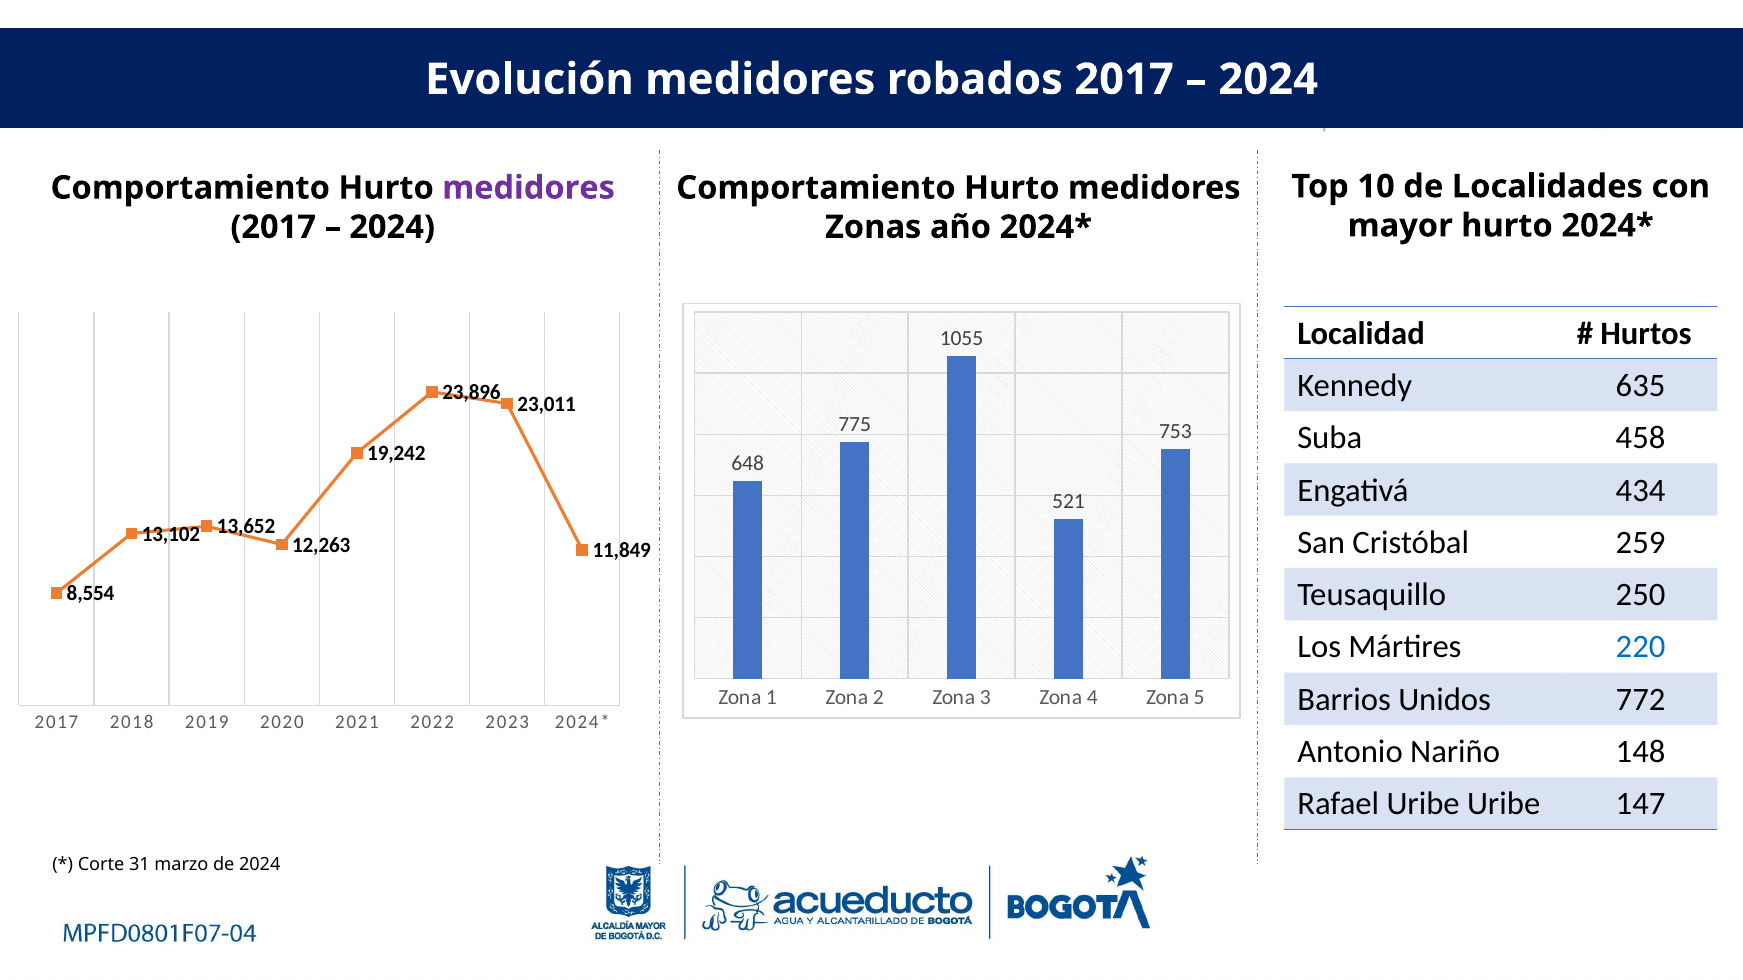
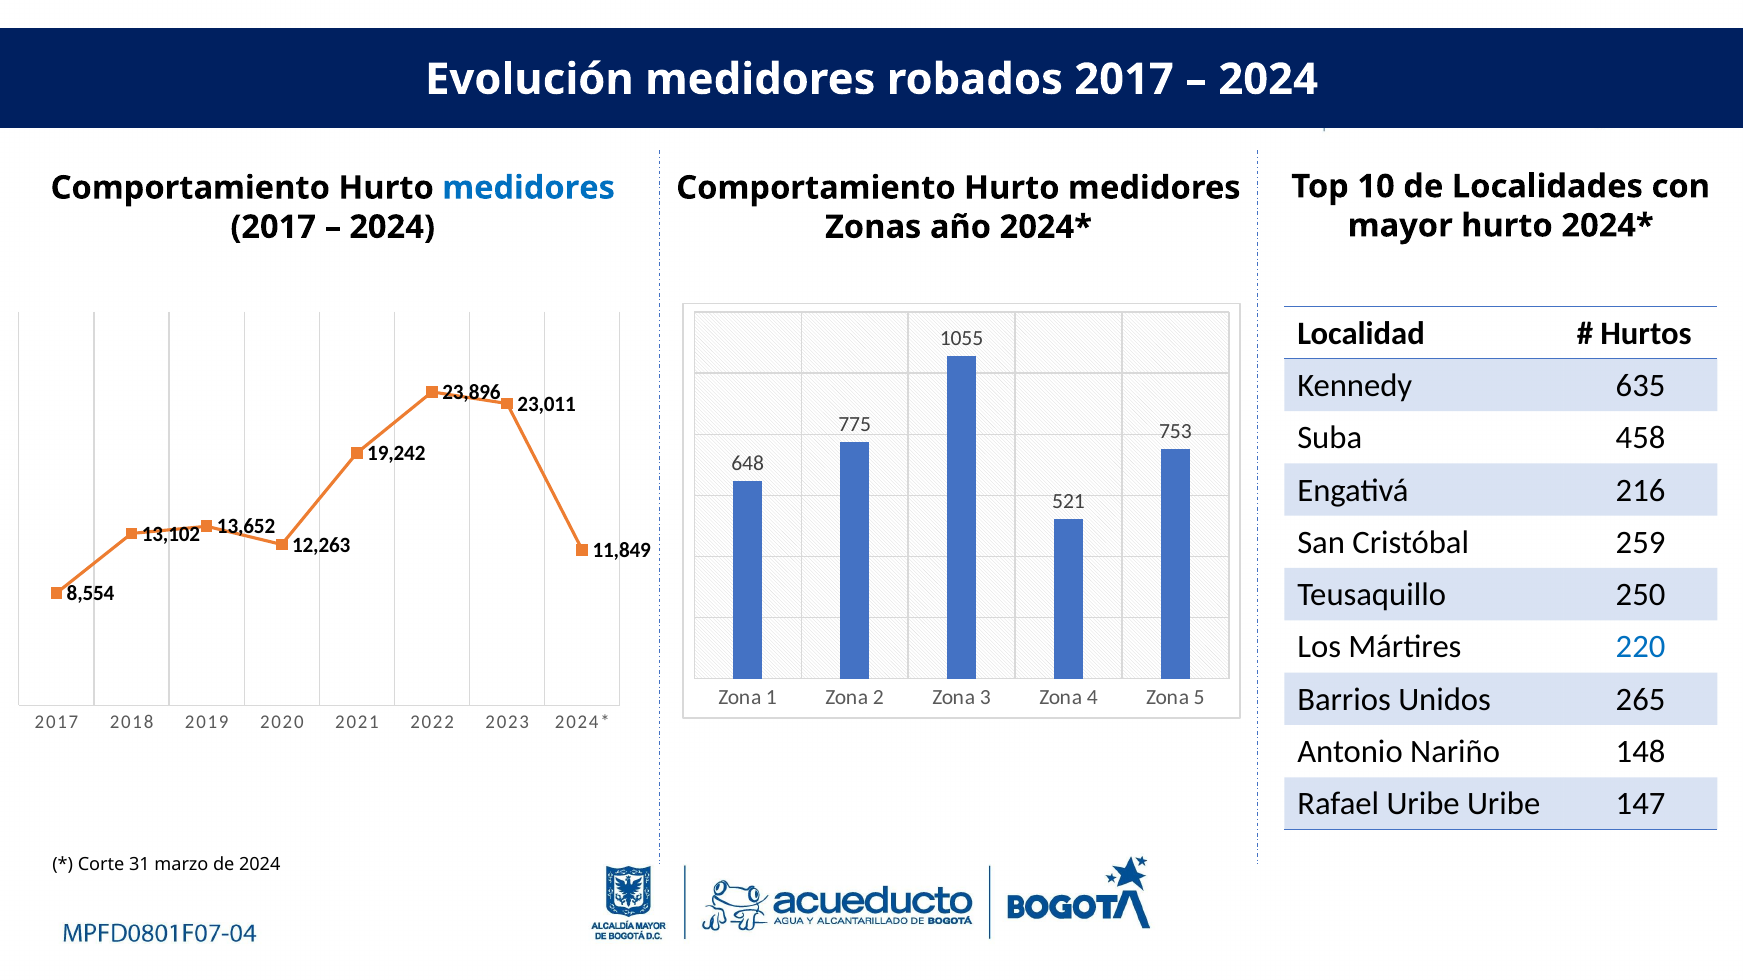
medidores at (529, 188) colour: purple -> blue
434: 434 -> 216
772: 772 -> 265
